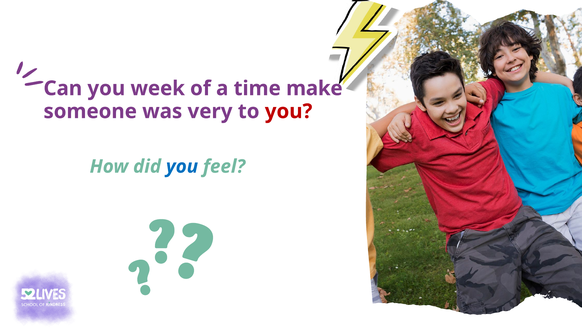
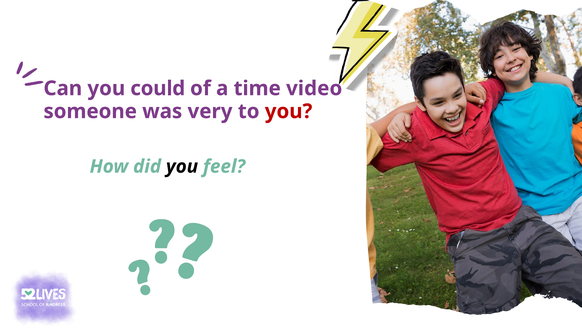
week: week -> could
make: make -> video
you at (182, 166) colour: blue -> black
